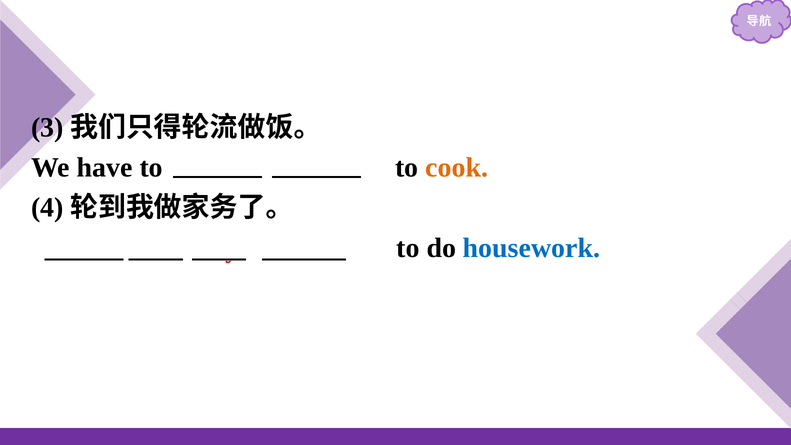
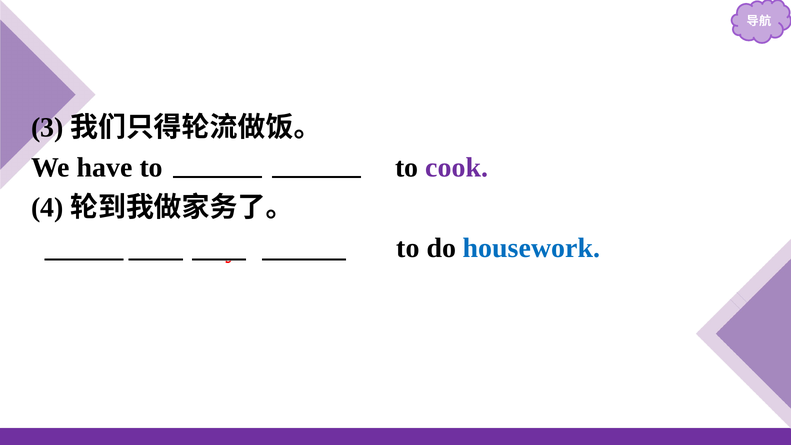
cook colour: orange -> purple
